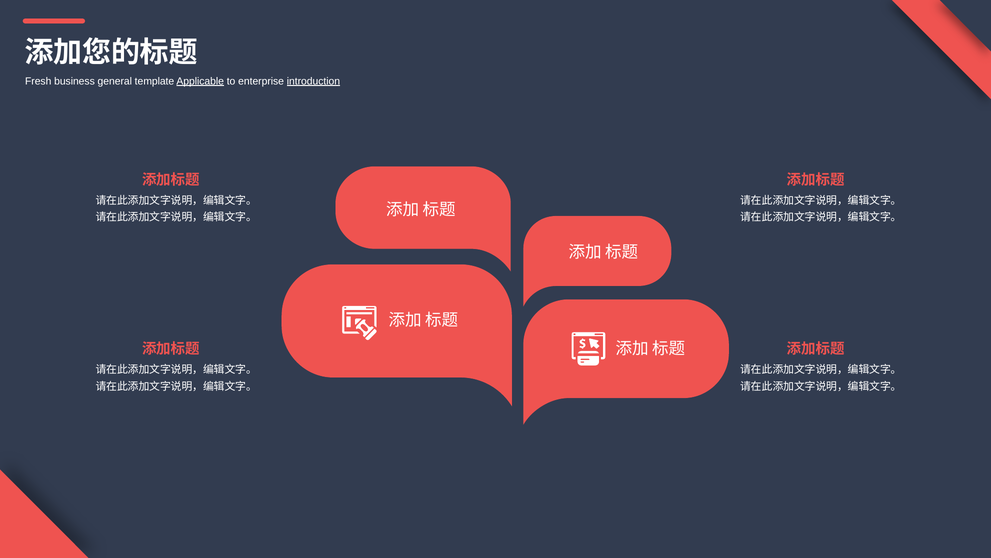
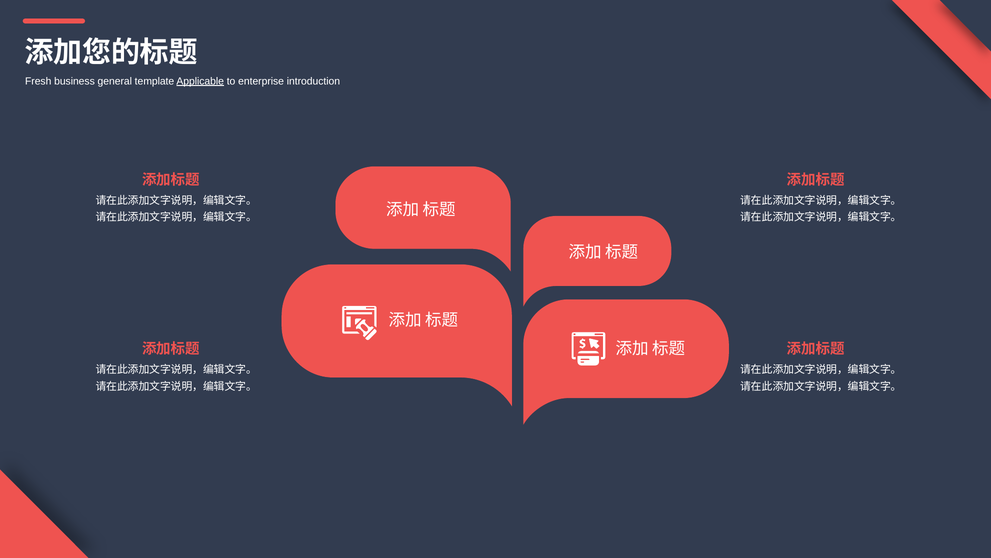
introduction underline: present -> none
